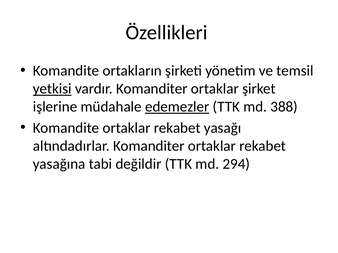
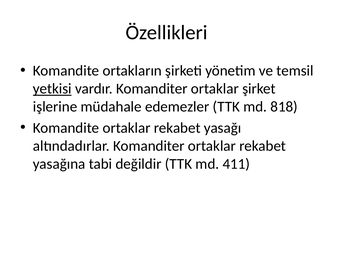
edemezler underline: present -> none
388: 388 -> 818
294: 294 -> 411
